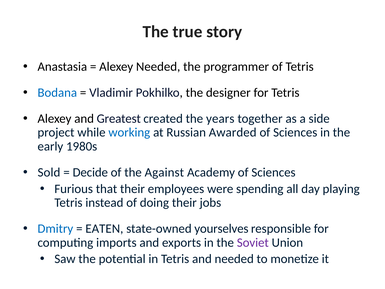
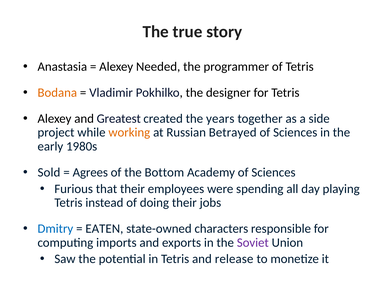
Bodana colour: blue -> orange
working colour: blue -> orange
Awarded: Awarded -> Betrayed
Decide: Decide -> Agrees
Against: Against -> Bottom
yourselves: yourselves -> characters
and needed: needed -> release
